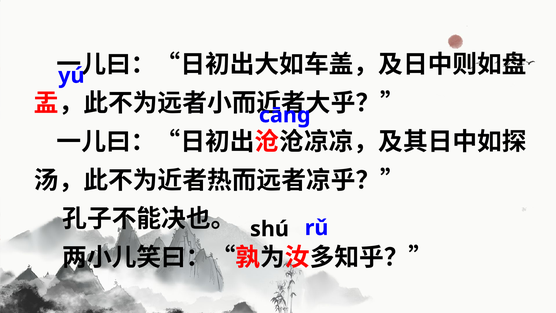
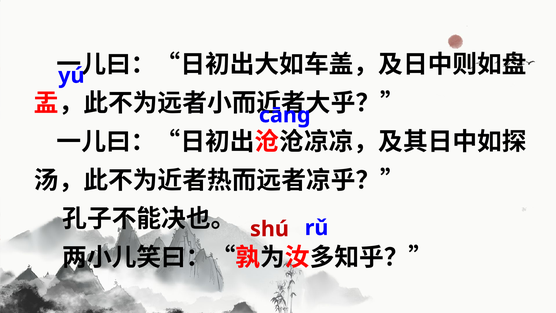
shú colour: black -> red
